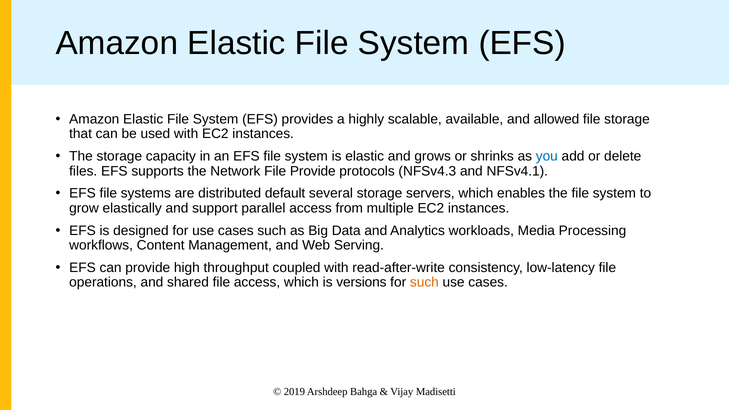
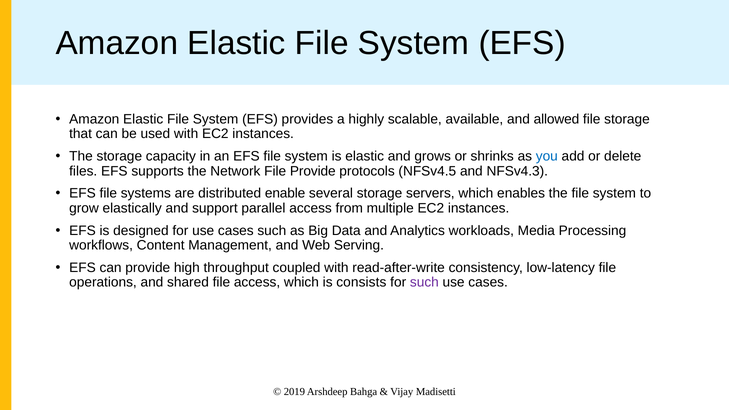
NFSv4.3: NFSv4.3 -> NFSv4.5
NFSv4.1: NFSv4.1 -> NFSv4.3
default: default -> enable
versions: versions -> consists
such at (424, 282) colour: orange -> purple
